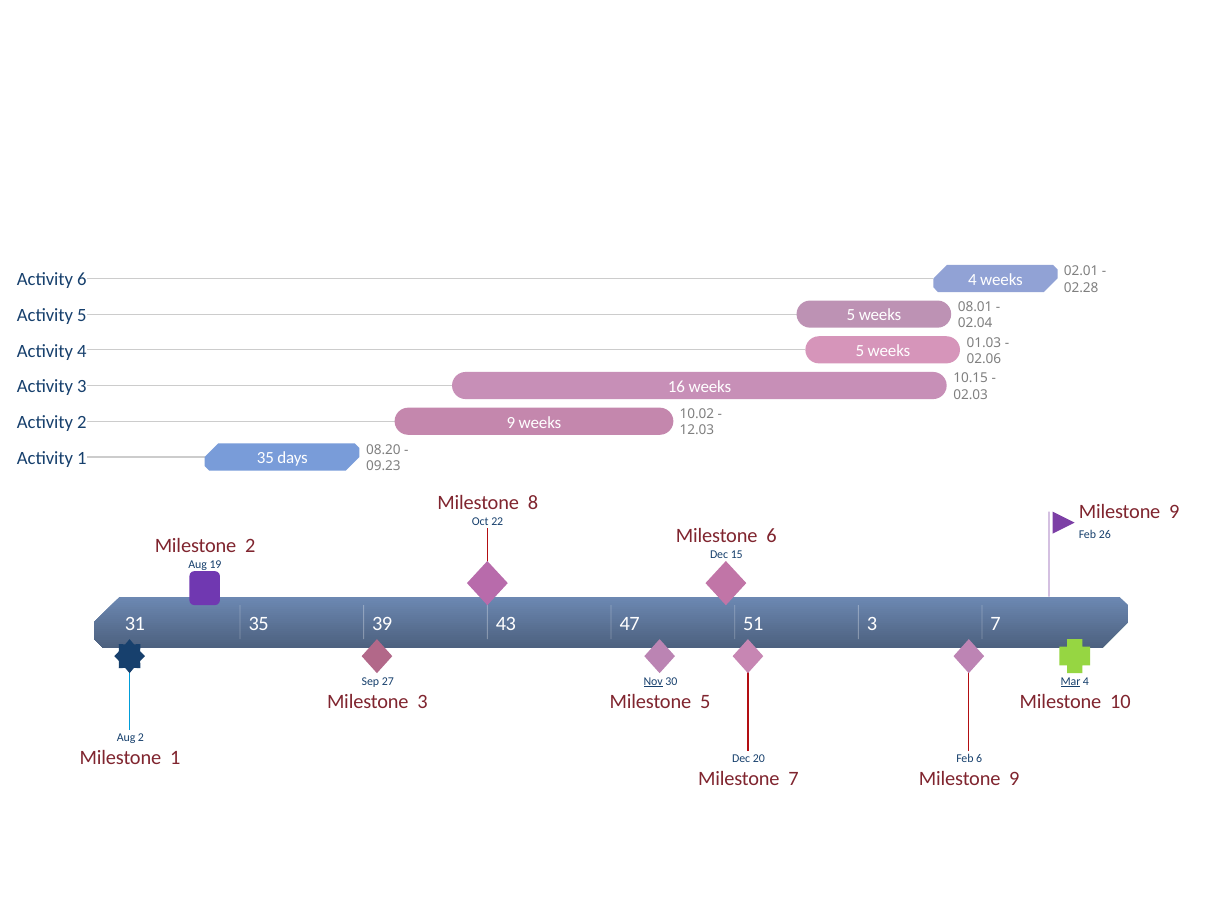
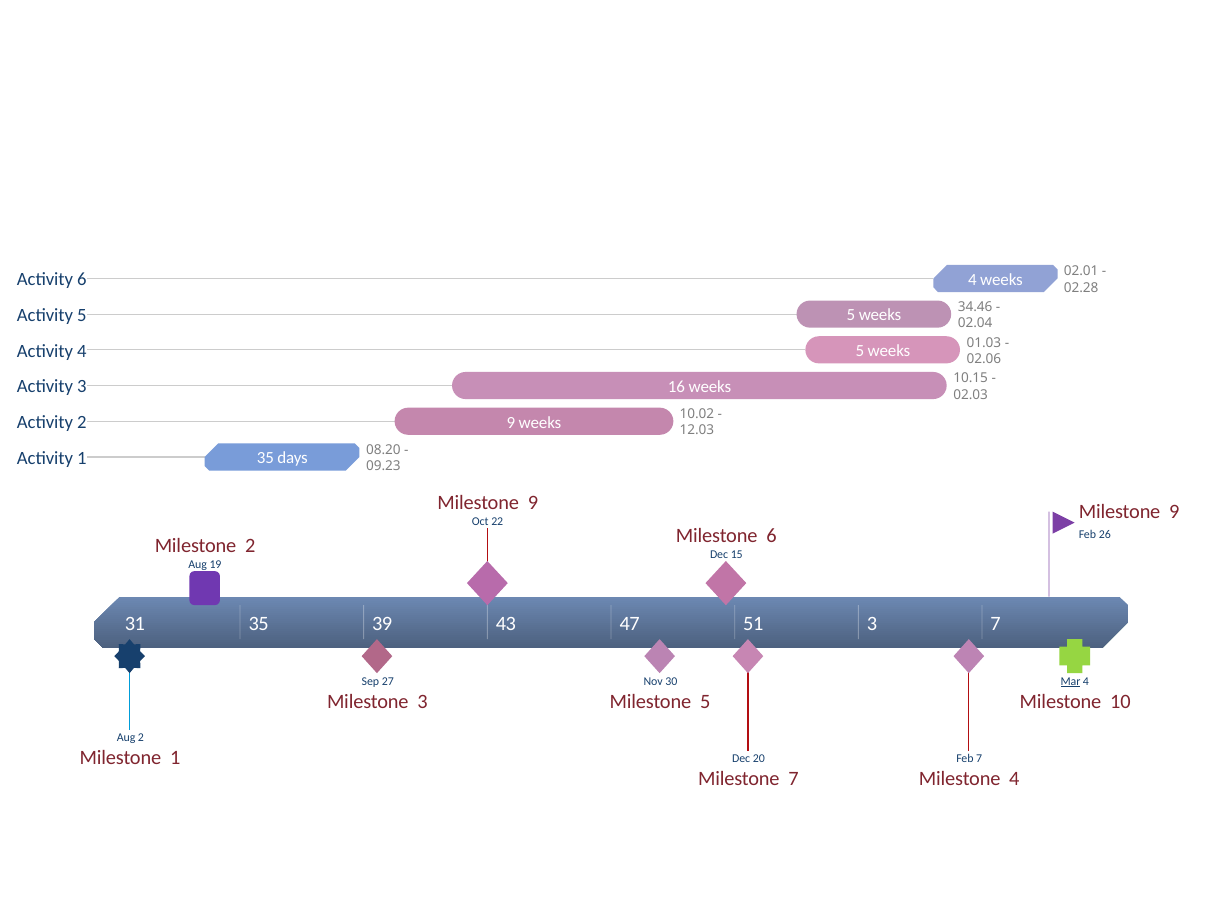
08.01: 08.01 -> 34.46
8 at (533, 503): 8 -> 9
Nov underline: present -> none
Feb 6: 6 -> 7
9 at (1014, 779): 9 -> 4
